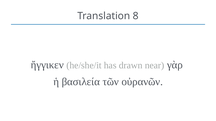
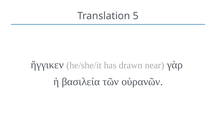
8: 8 -> 5
